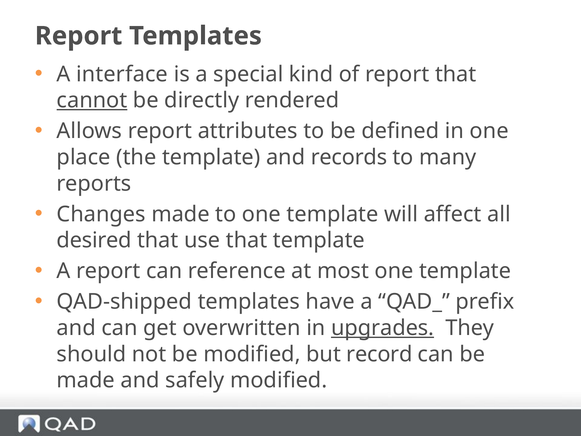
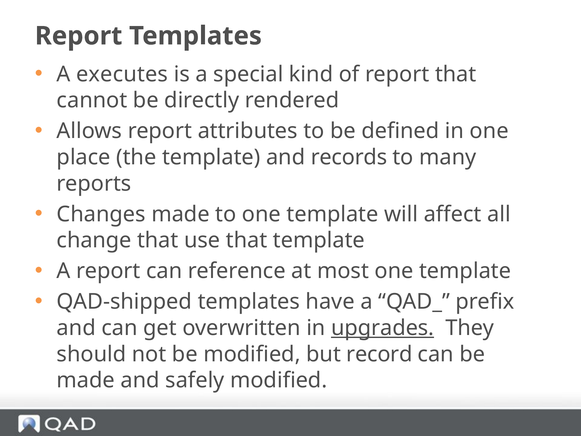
interface: interface -> executes
cannot underline: present -> none
desired: desired -> change
